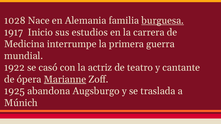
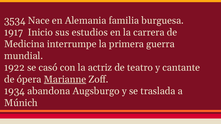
1028: 1028 -> 3534
burguesa underline: present -> none
1925: 1925 -> 1934
